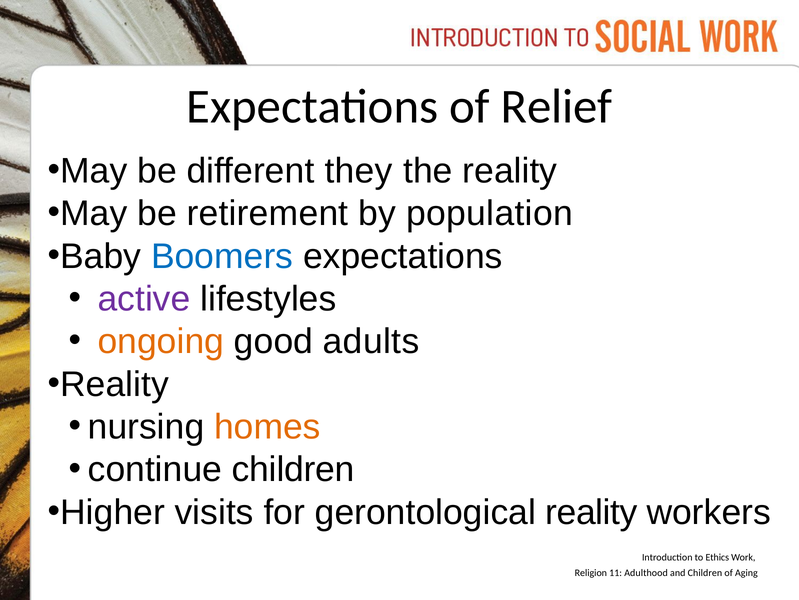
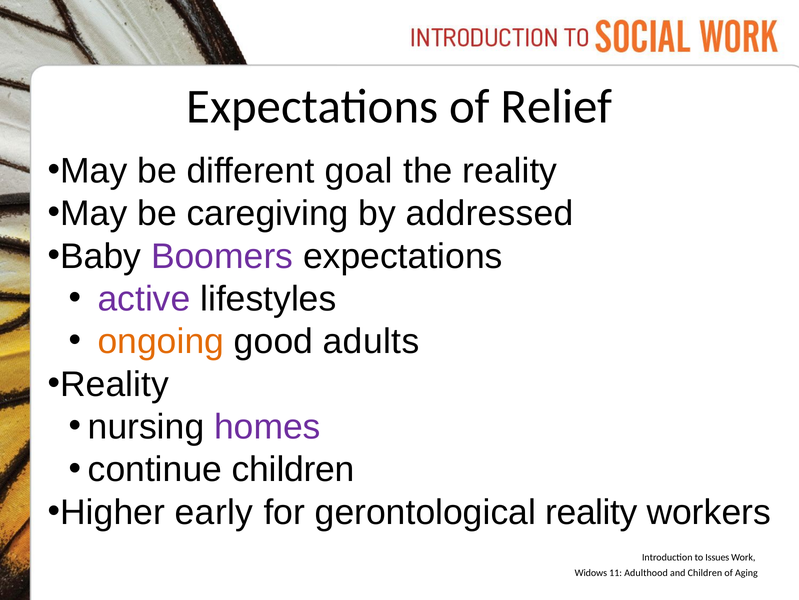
they: they -> goal
retirement: retirement -> caregiving
population: population -> addressed
Boomers colour: blue -> purple
homes colour: orange -> purple
visits: visits -> early
Ethics: Ethics -> Issues
Religion: Religion -> Widows
